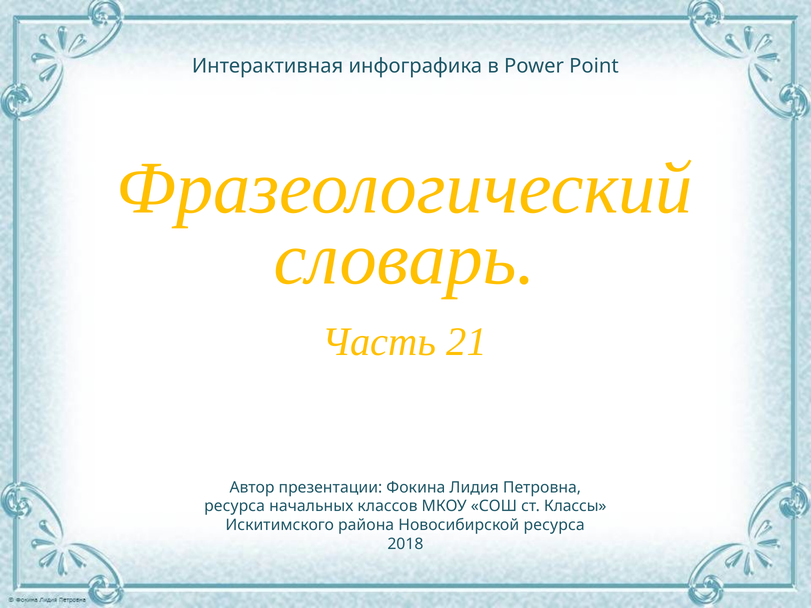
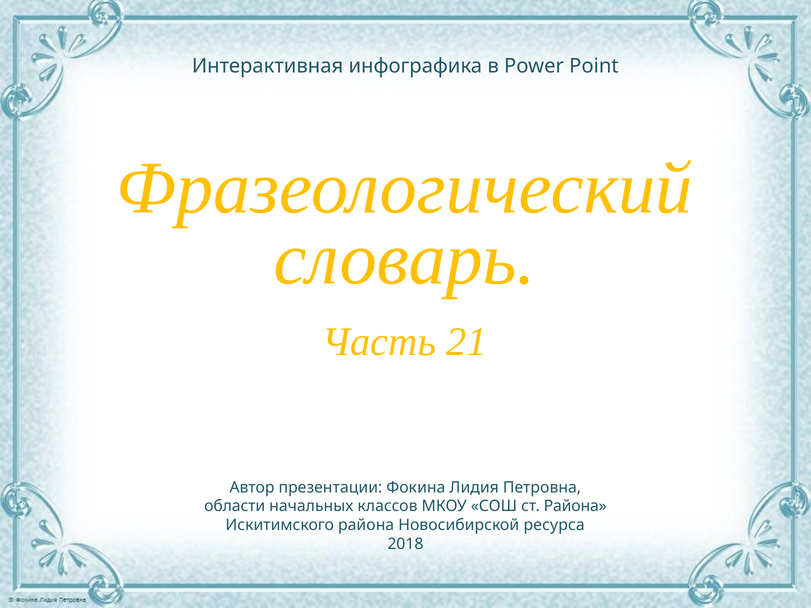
ресурса at (235, 506): ресурса -> области
ст Классы: Классы -> Района
